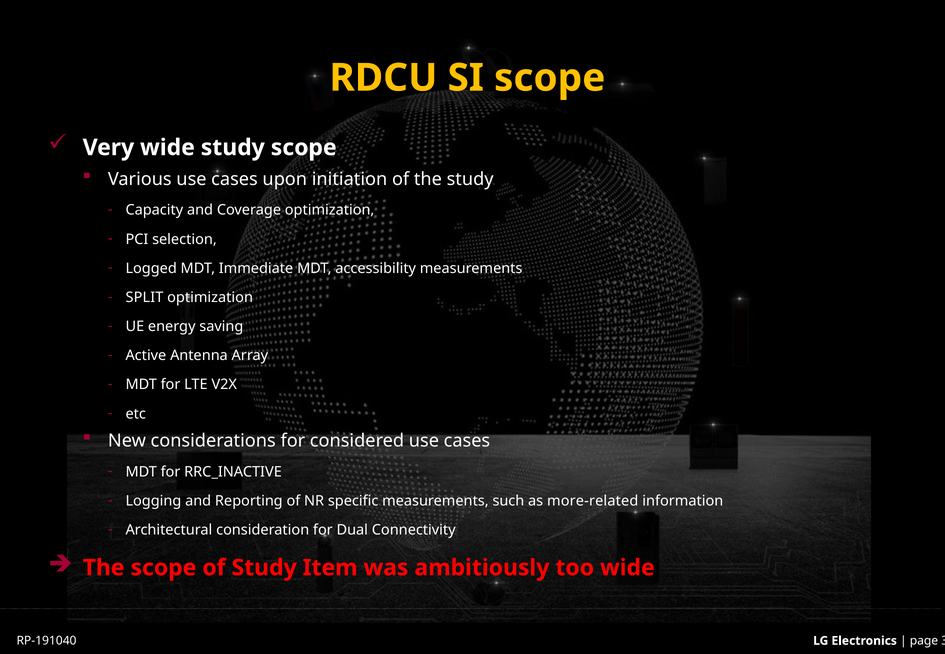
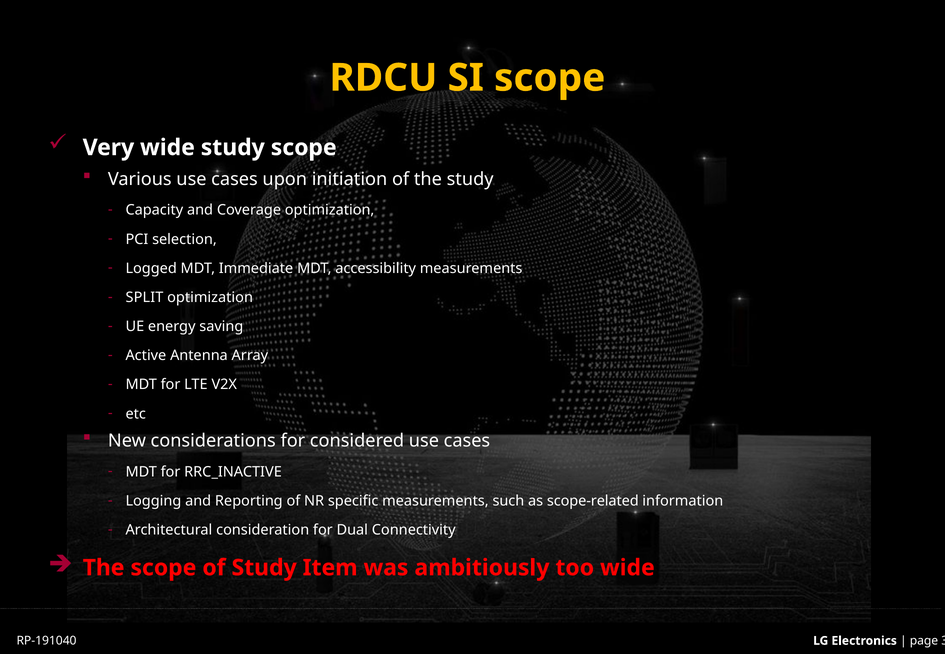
more-related: more-related -> scope-related
